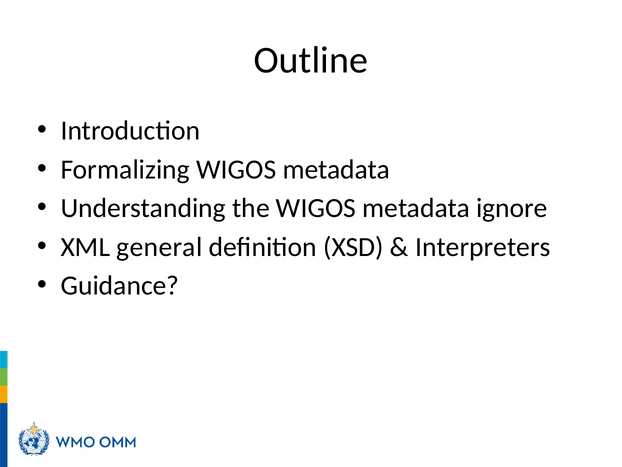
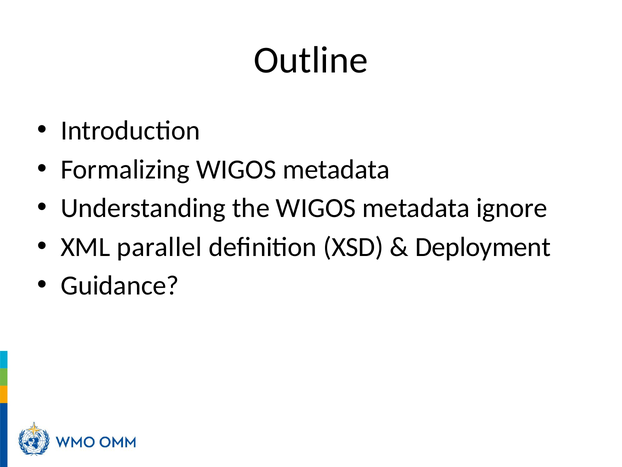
general: general -> parallel
Interpreters: Interpreters -> Deployment
